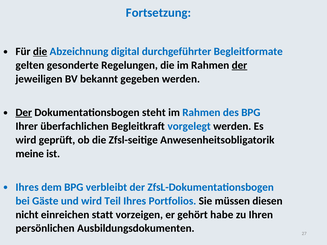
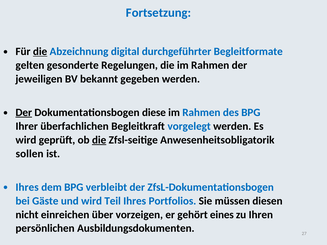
der at (239, 65) underline: present -> none
steht: steht -> diese
die at (99, 140) underline: none -> present
meine: meine -> sollen
statt: statt -> über
habe: habe -> eines
